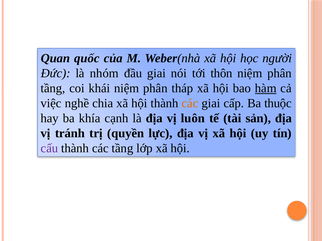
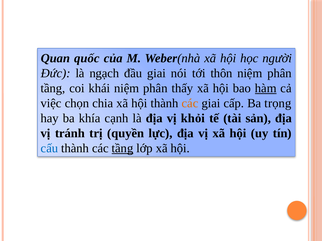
nhóm: nhóm -> ngạch
tháp: tháp -> thấy
nghề: nghề -> chọn
thuộc: thuộc -> trọng
luôn: luôn -> khỏi
cấu colour: purple -> blue
tầng at (123, 148) underline: none -> present
